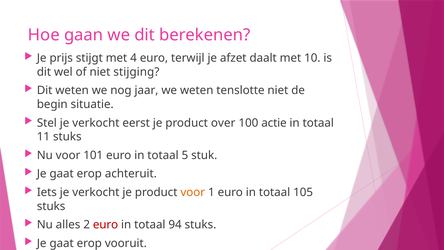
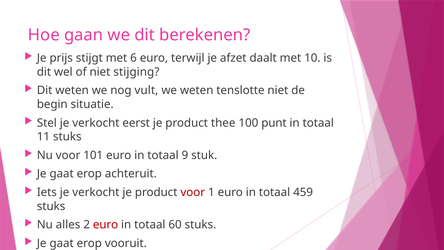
4: 4 -> 6
jaar: jaar -> vult
over: over -> thee
actie: actie -> punt
5: 5 -> 9
voor at (193, 192) colour: orange -> red
105: 105 -> 459
94: 94 -> 60
